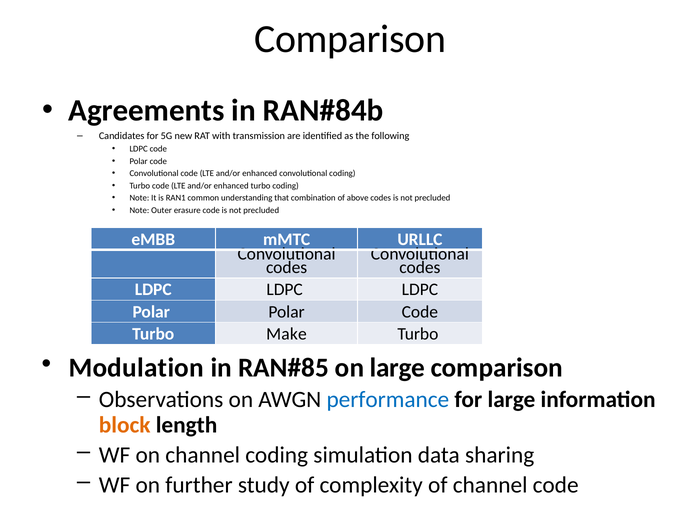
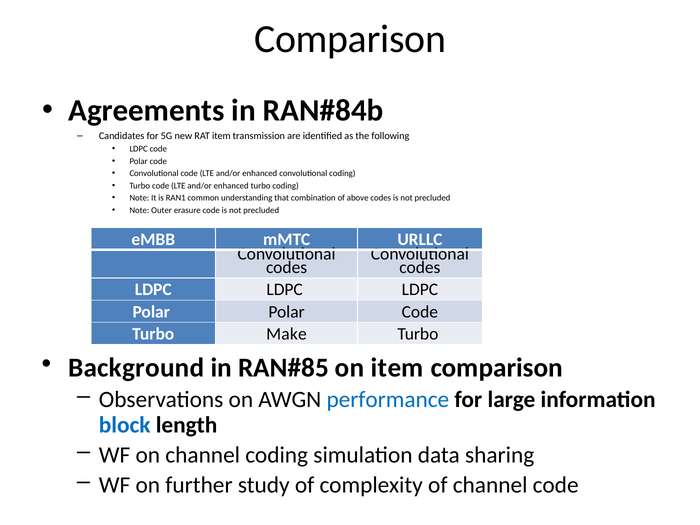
RAT with: with -> item
Modulation: Modulation -> Background
on large: large -> item
block colour: orange -> blue
